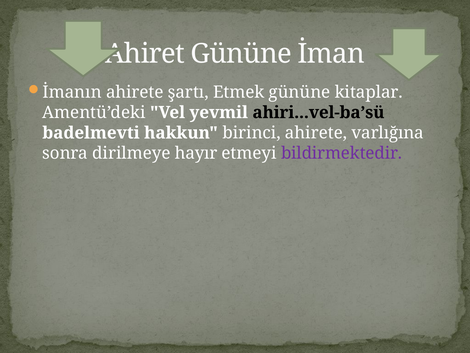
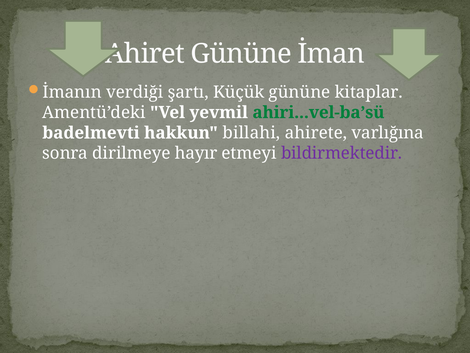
İmanın ahirete: ahirete -> verdiği
Etmek: Etmek -> Küçük
ahiri...vel-ba’sü colour: black -> green
birinci: birinci -> billahi
